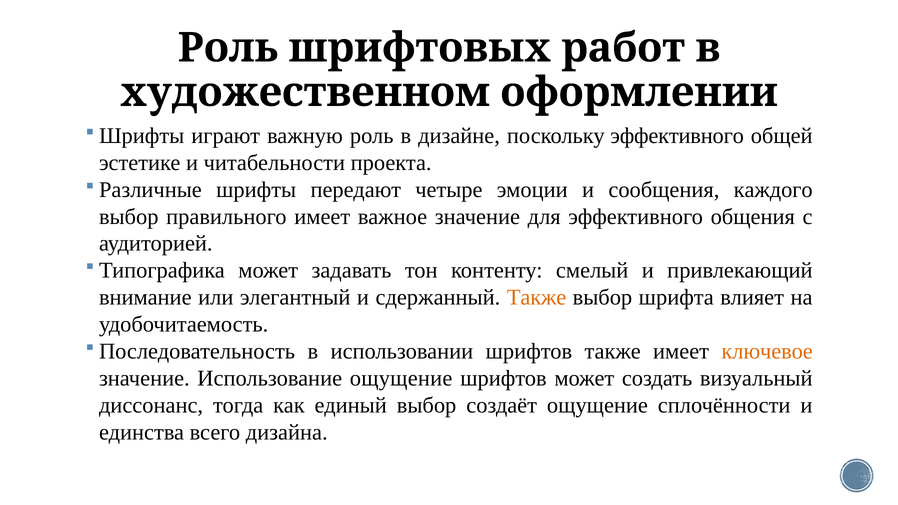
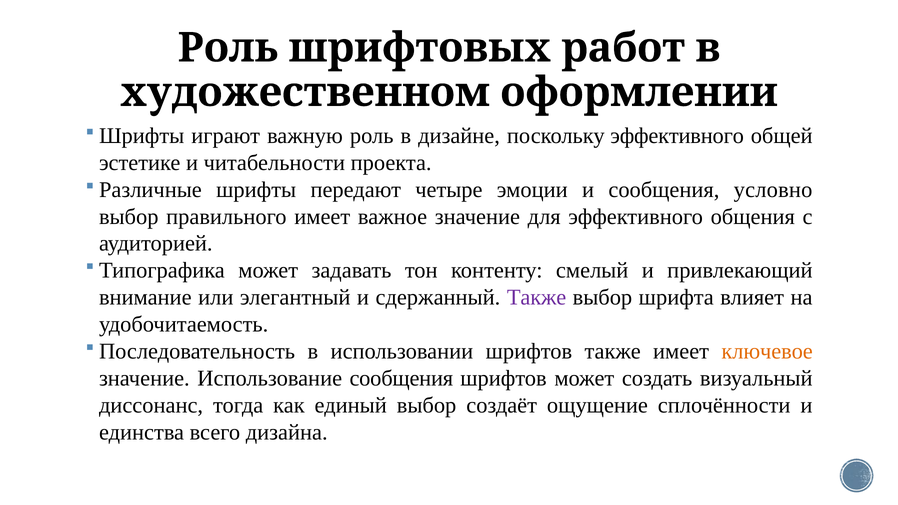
каждого: каждого -> условно
Также at (537, 298) colour: orange -> purple
Использование ощущение: ощущение -> сообщения
